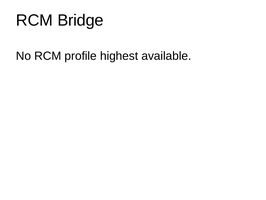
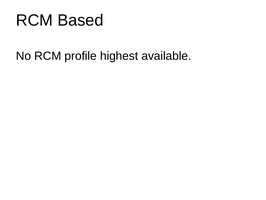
Bridge: Bridge -> Based
